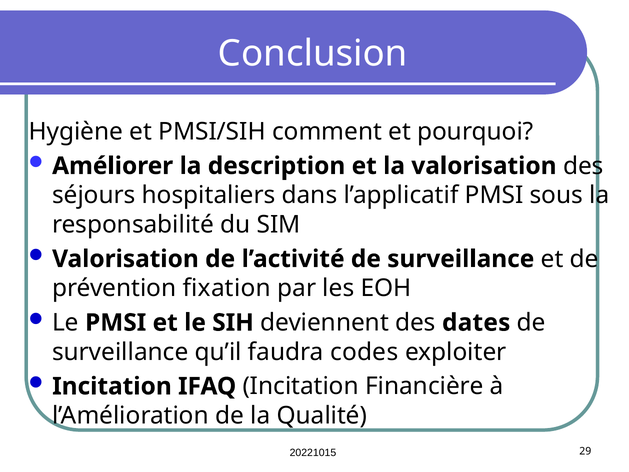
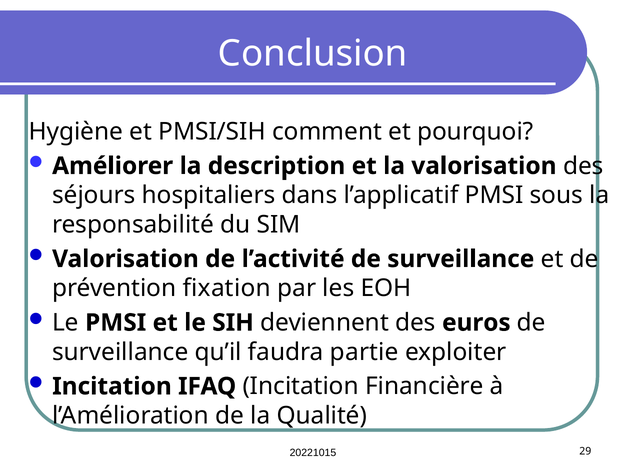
dates: dates -> euros
codes: codes -> partie
